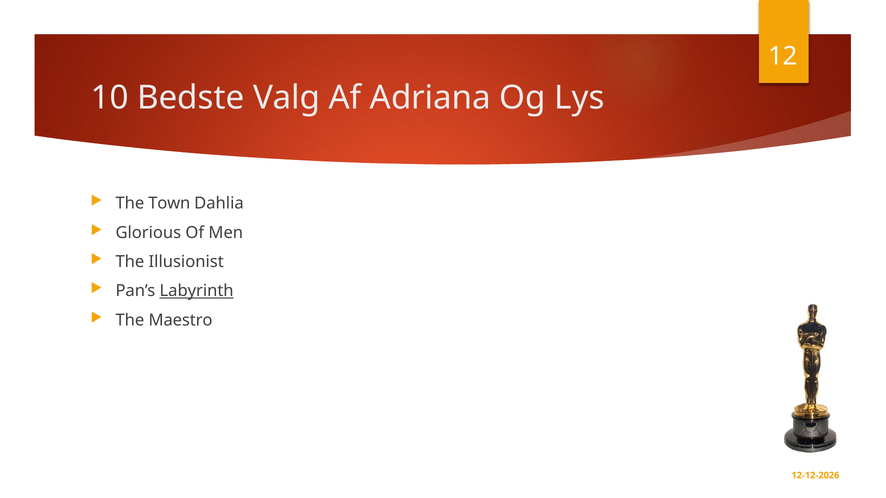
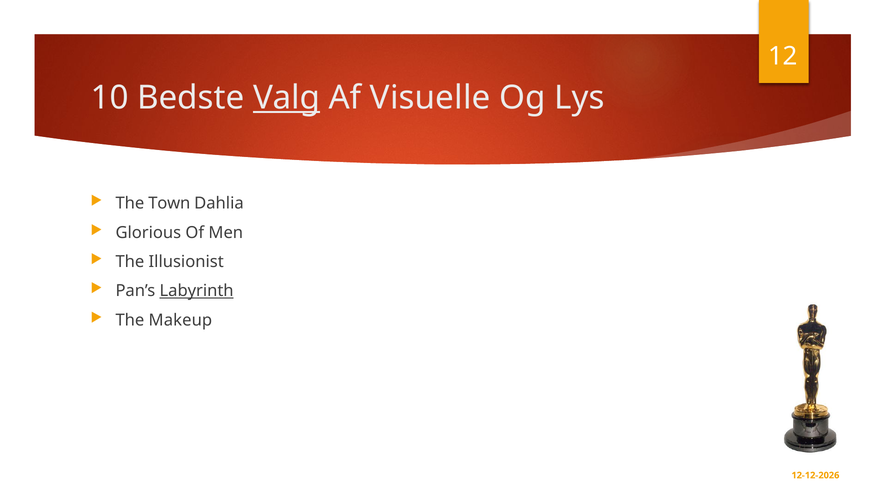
Valg underline: none -> present
Adriana: Adriana -> Visuelle
Maestro: Maestro -> Makeup
